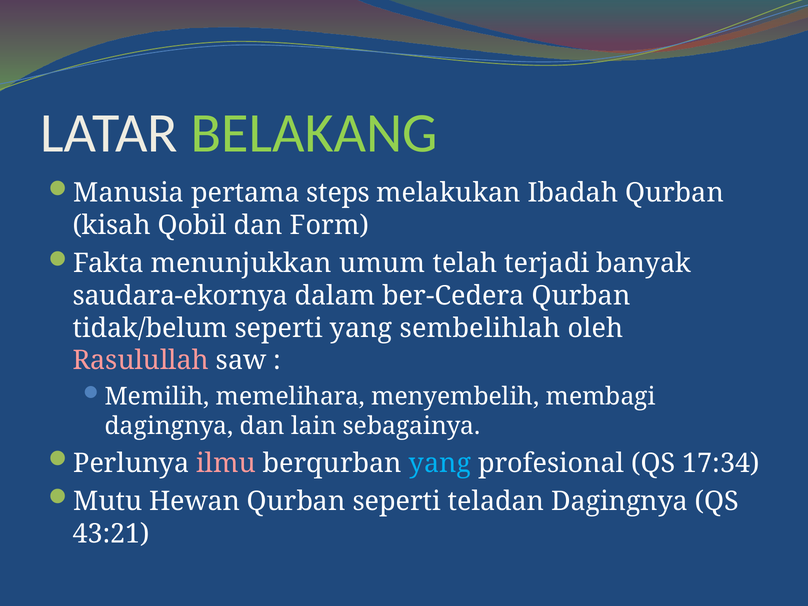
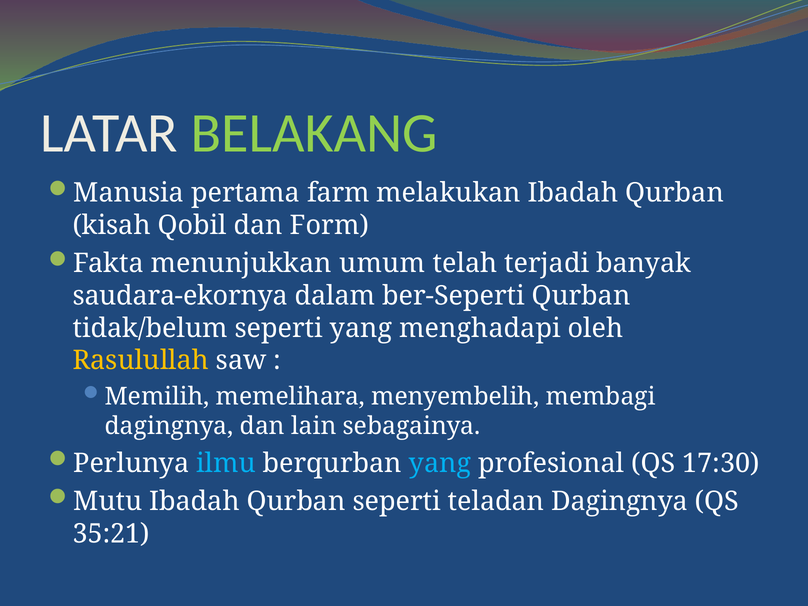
steps: steps -> farm
ber-Cedera: ber-Cedera -> ber-Seperti
sembelihlah: sembelihlah -> menghadapi
Rasulullah colour: pink -> yellow
ilmu colour: pink -> light blue
17:34: 17:34 -> 17:30
Mutu Hewan: Hewan -> Ibadah
43:21: 43:21 -> 35:21
